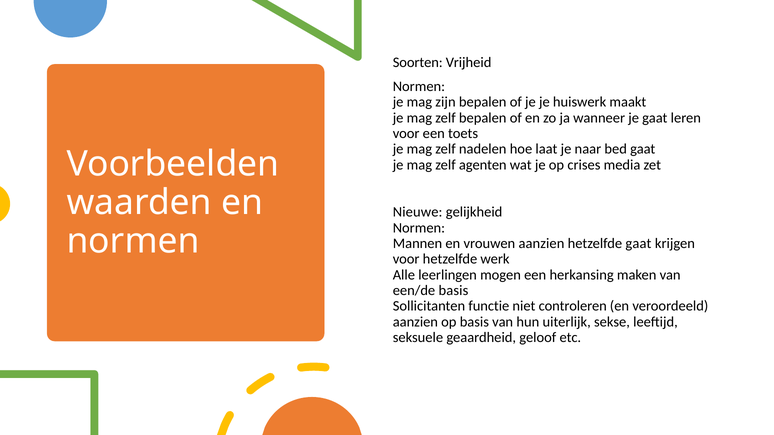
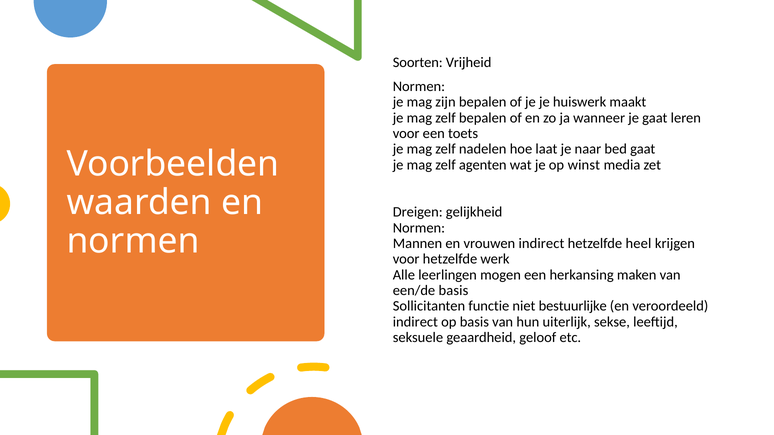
crises: crises -> winst
Nieuwe: Nieuwe -> Dreigen
vrouwen aanzien: aanzien -> indirect
hetzelfde gaat: gaat -> heel
controleren: controleren -> bestuurlijke
aanzien at (415, 322): aanzien -> indirect
